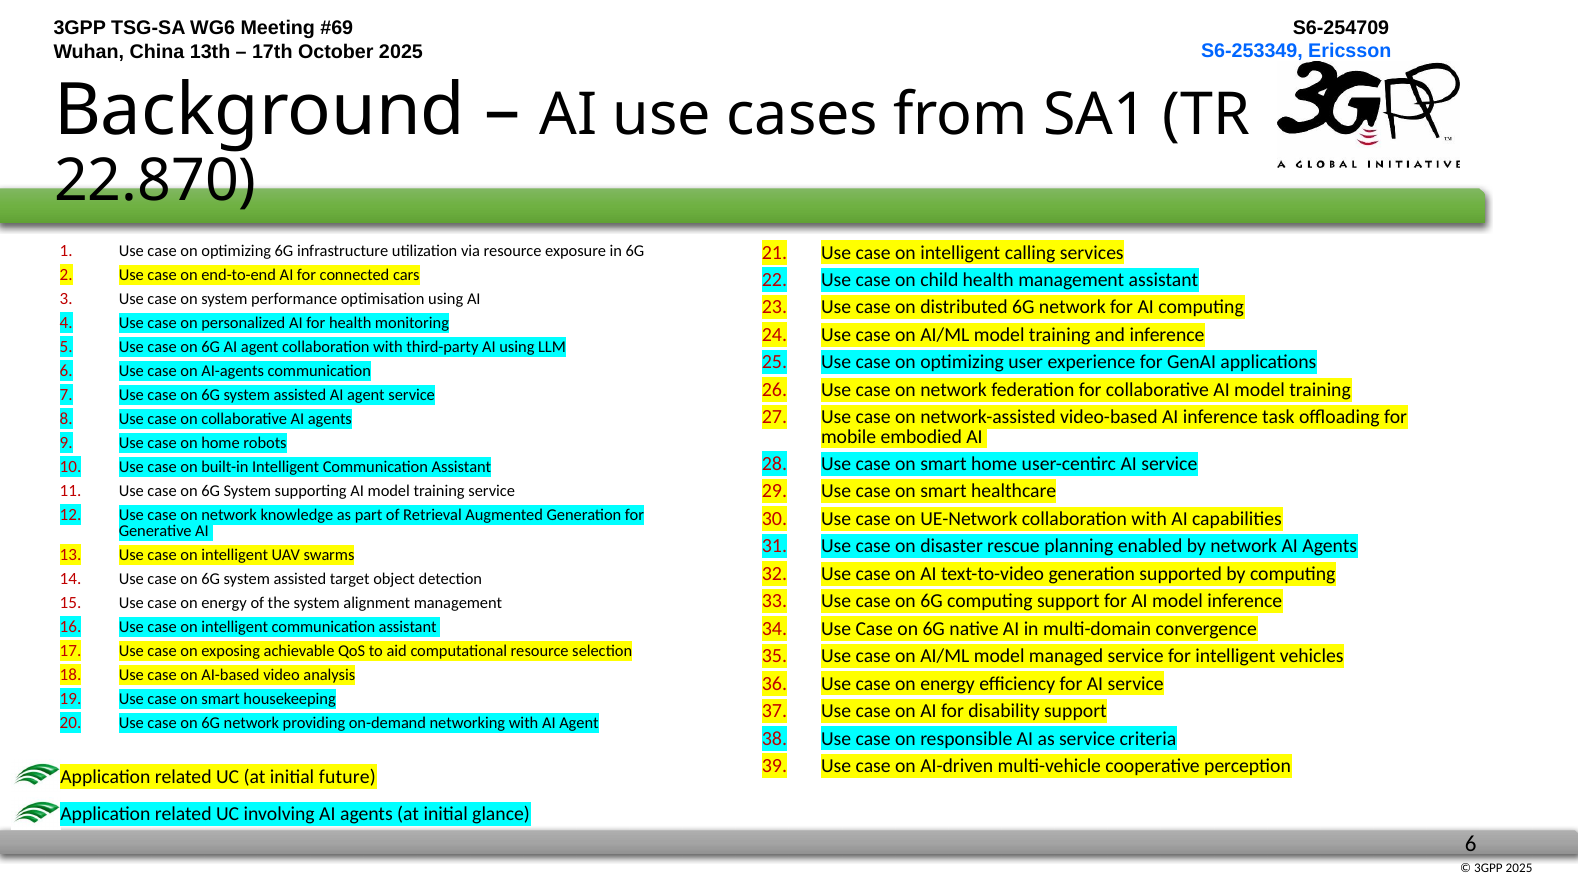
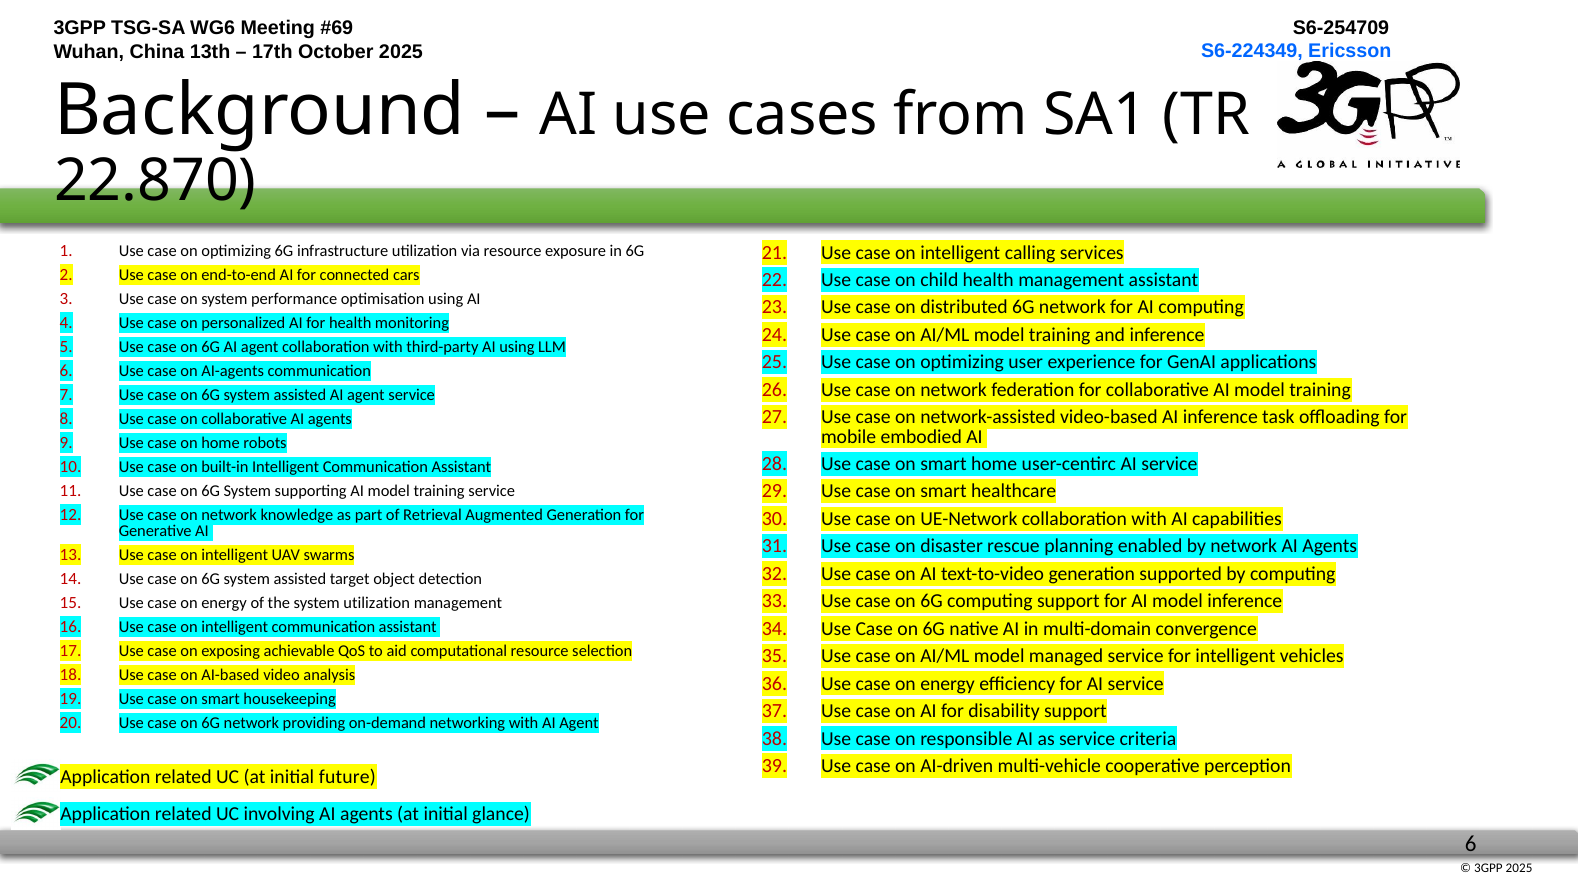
S6-253349: S6-253349 -> S6-224349
system alignment: alignment -> utilization
